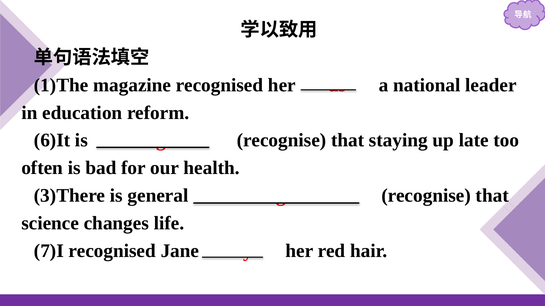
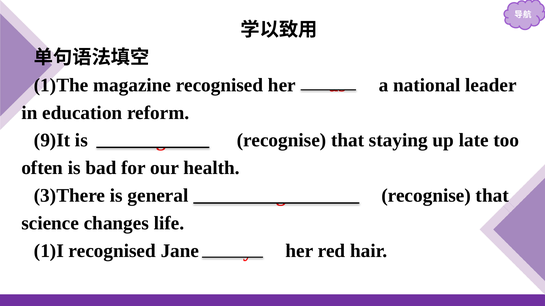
6)It: 6)It -> 9)It
7)I: 7)I -> 1)I
